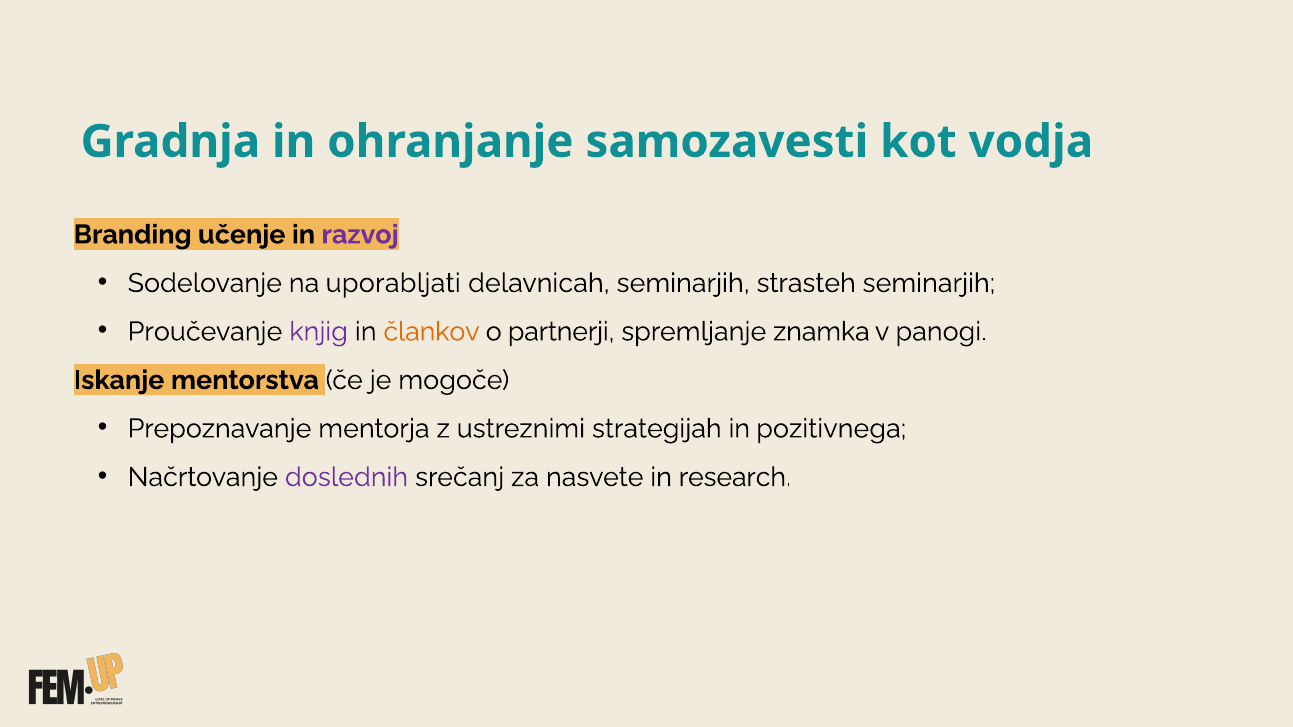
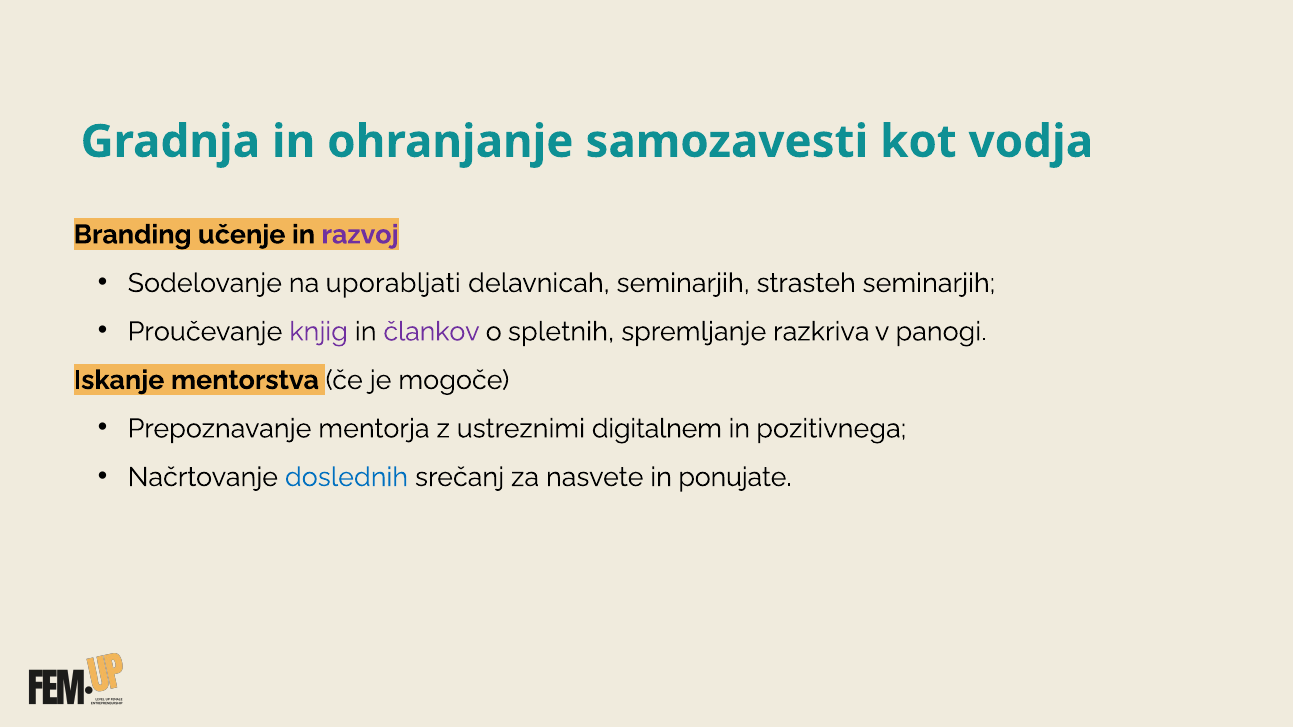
člankov colour: orange -> purple
partnerji: partnerji -> spletnih
znamka: znamka -> razkriva
strategijah: strategijah -> digitalnem
doslednih colour: purple -> blue
research: research -> ponujate
